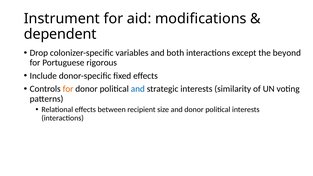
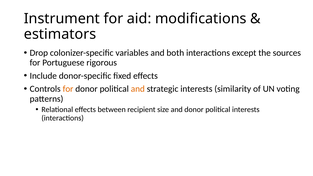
dependent: dependent -> estimators
beyond: beyond -> sources
and at (138, 89) colour: blue -> orange
